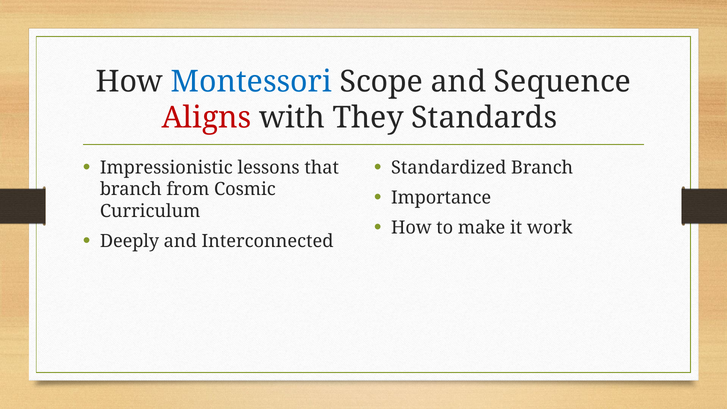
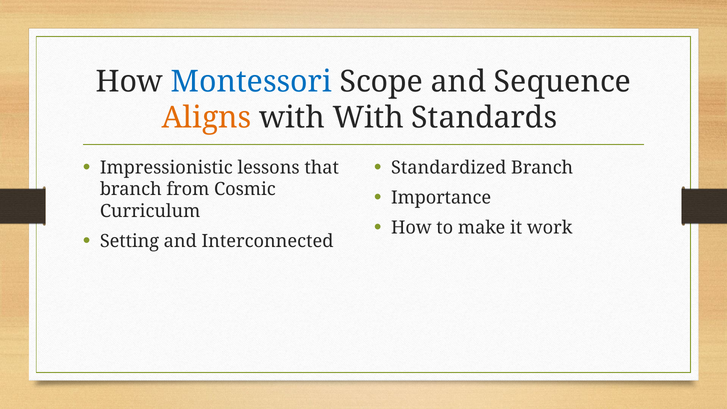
Aligns colour: red -> orange
with They: They -> With
Deeply: Deeply -> Setting
